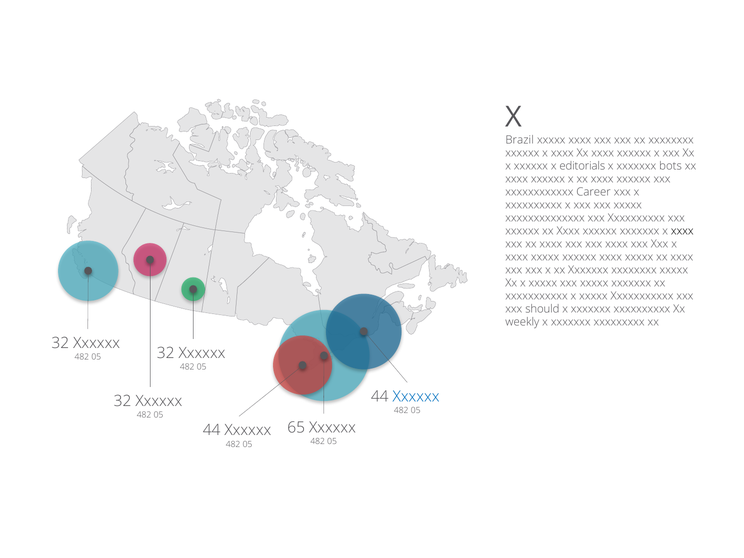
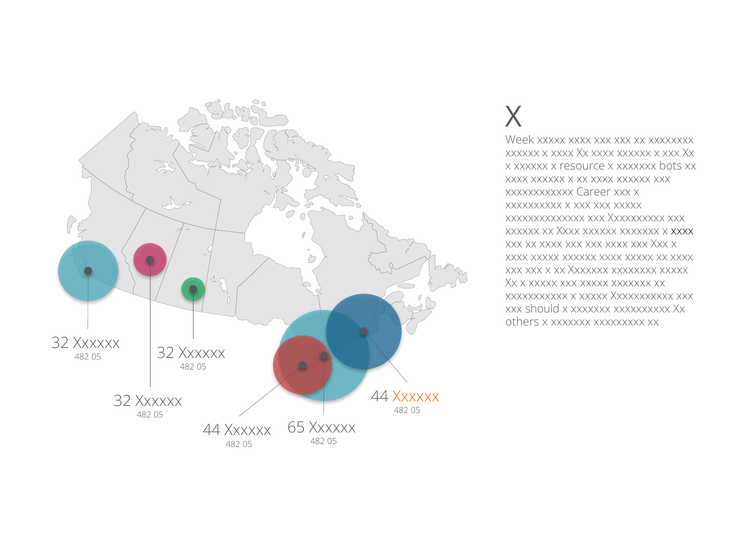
Brazil: Brazil -> Week
editorials: editorials -> resource
weekly: weekly -> others
Xxxxxx at (416, 396) colour: blue -> orange
